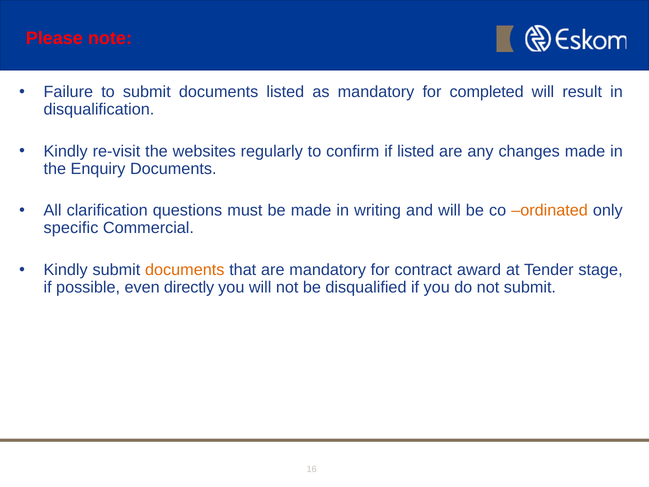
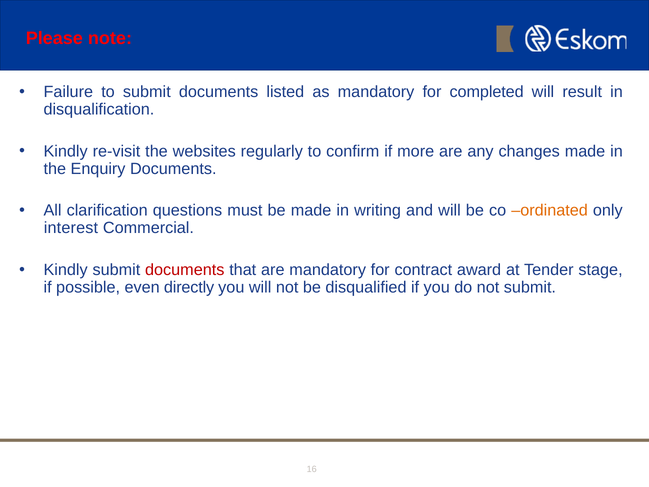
if listed: listed -> more
specific: specific -> interest
documents at (185, 270) colour: orange -> red
